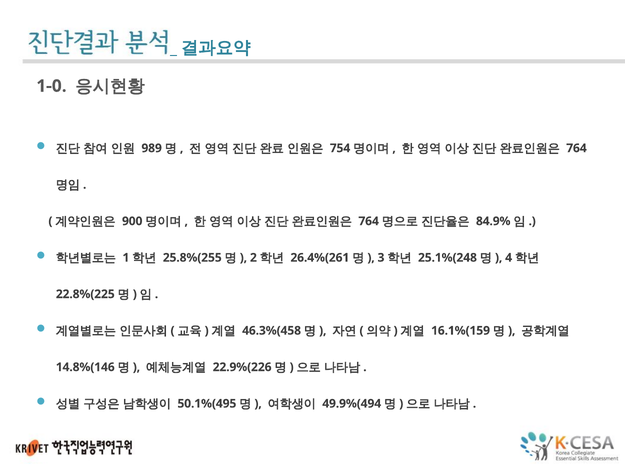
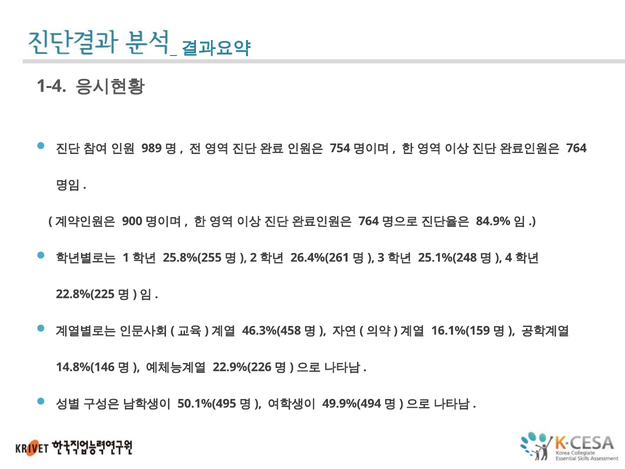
1-0: 1-0 -> 1-4
